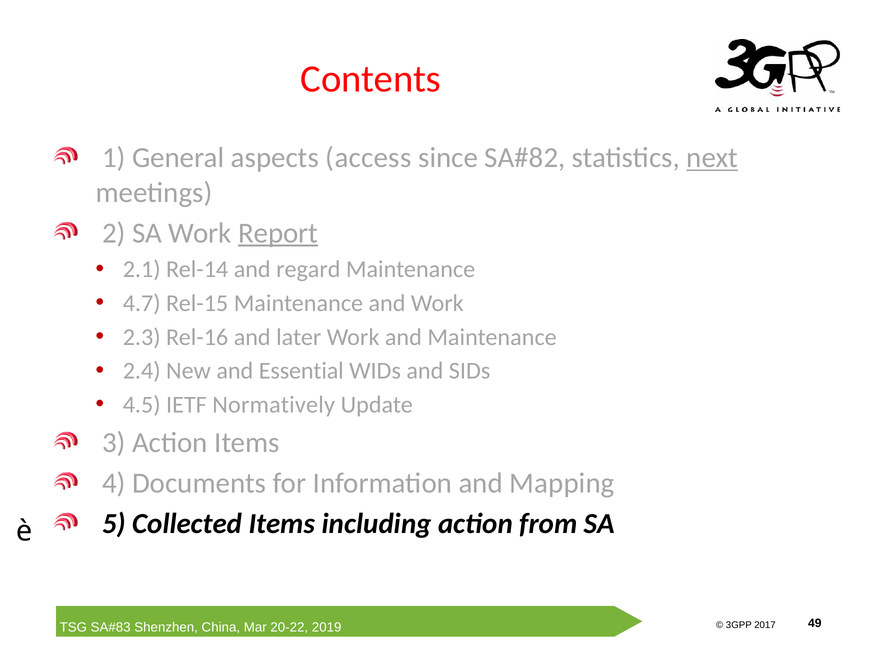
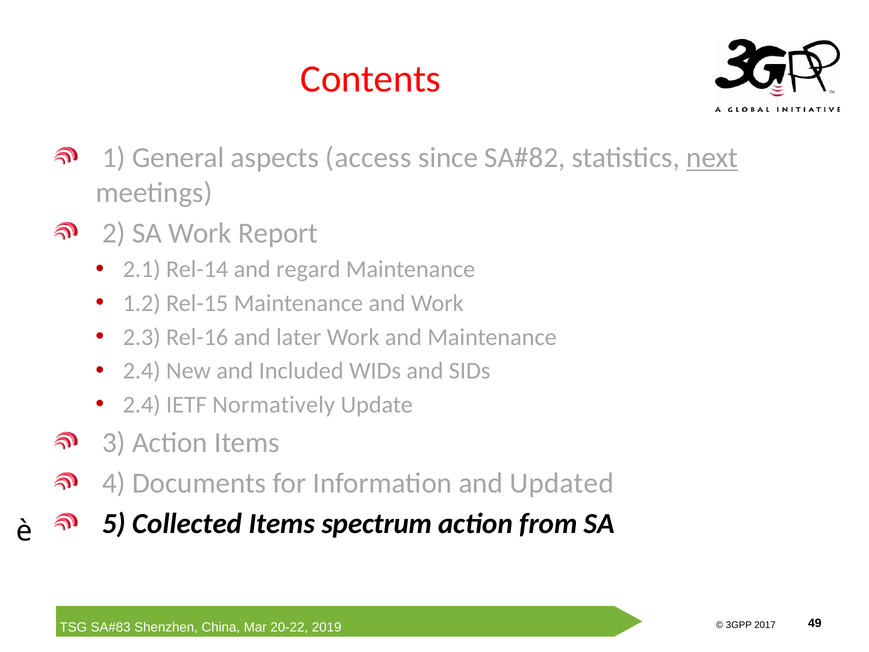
Report underline: present -> none
4.7: 4.7 -> 1.2
Essential: Essential -> Included
4.5 at (142, 405): 4.5 -> 2.4
Mapping: Mapping -> Updated
including: including -> spectrum
